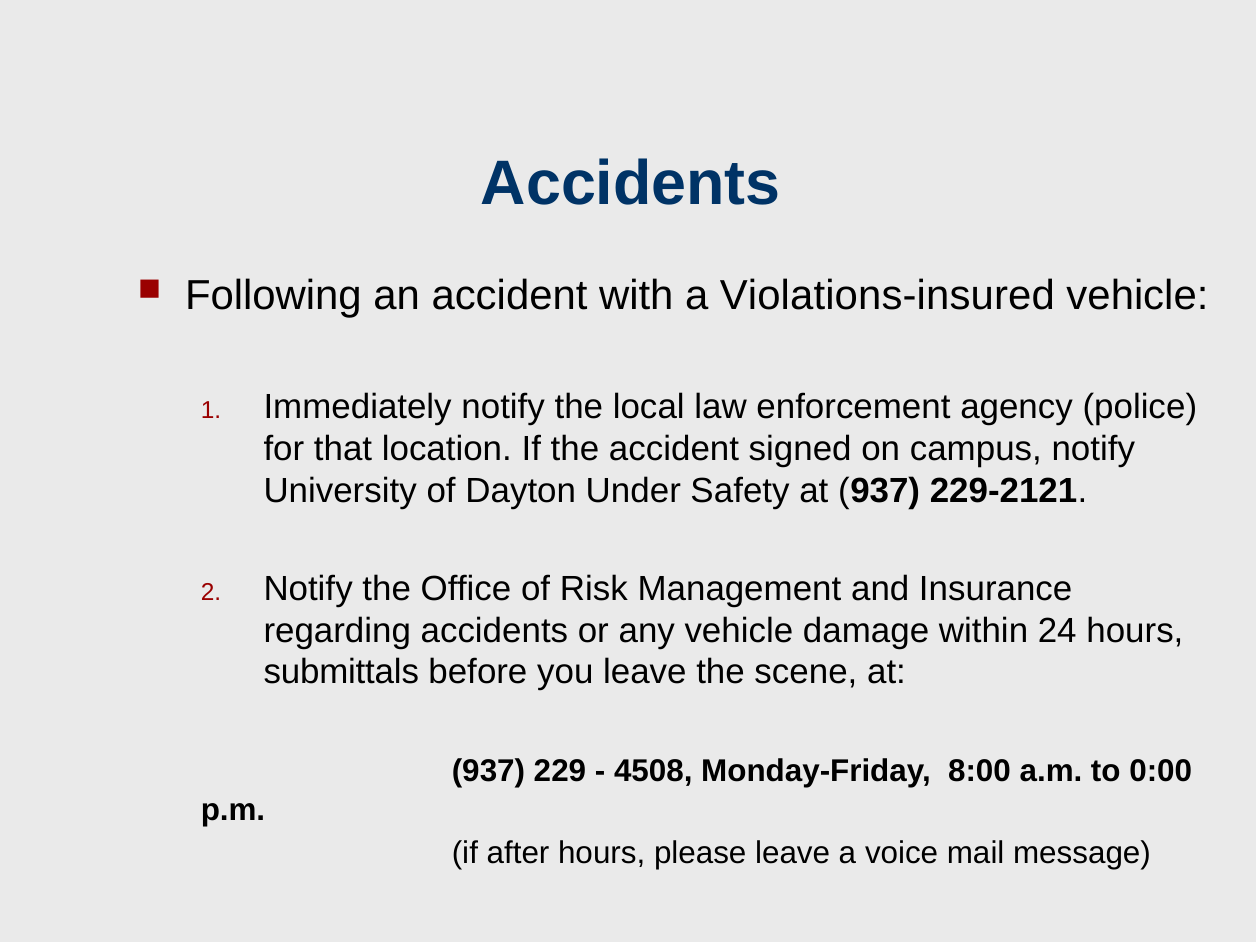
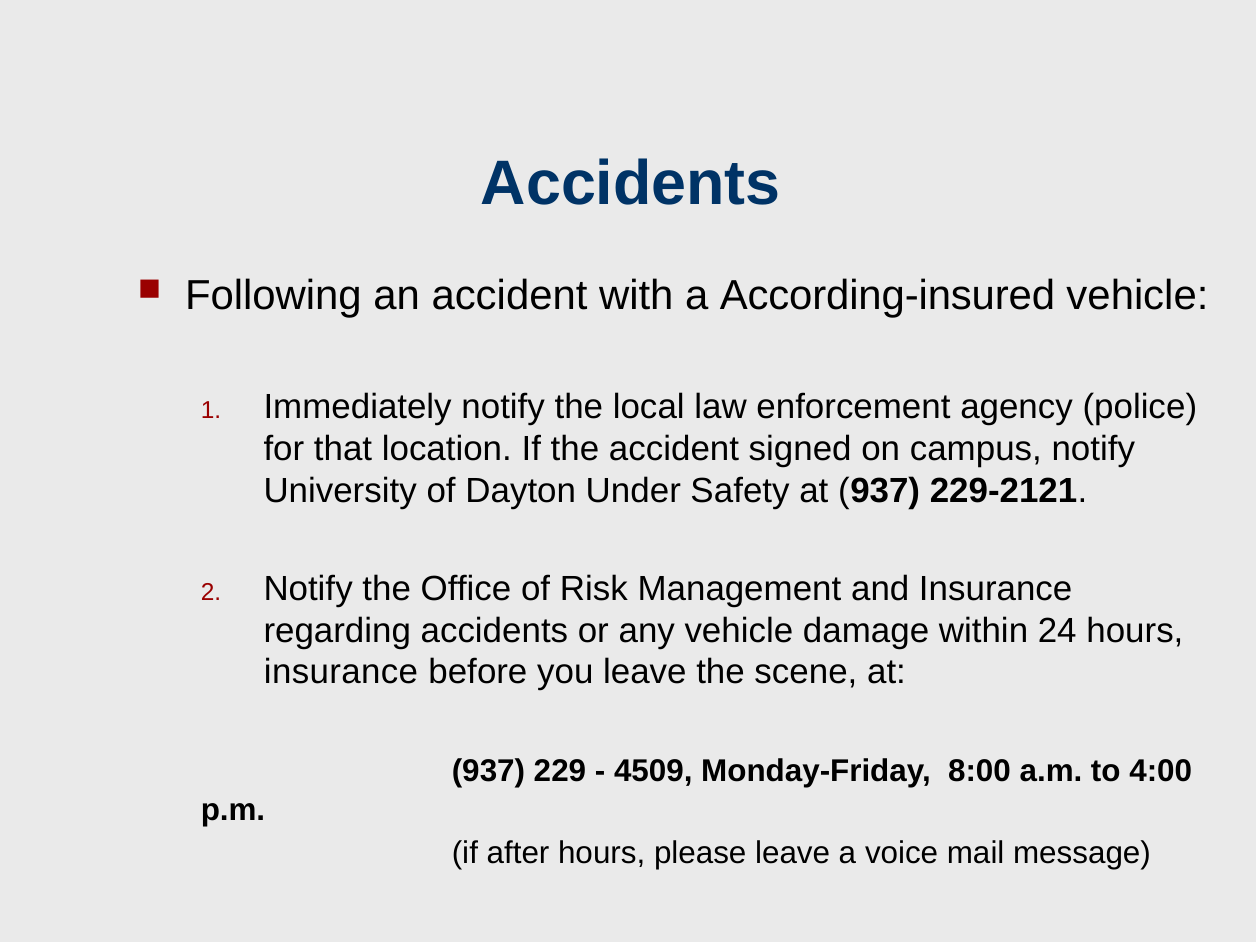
Violations-insured: Violations-insured -> According-insured
submittals at (341, 672): submittals -> insurance
4508: 4508 -> 4509
0:00: 0:00 -> 4:00
